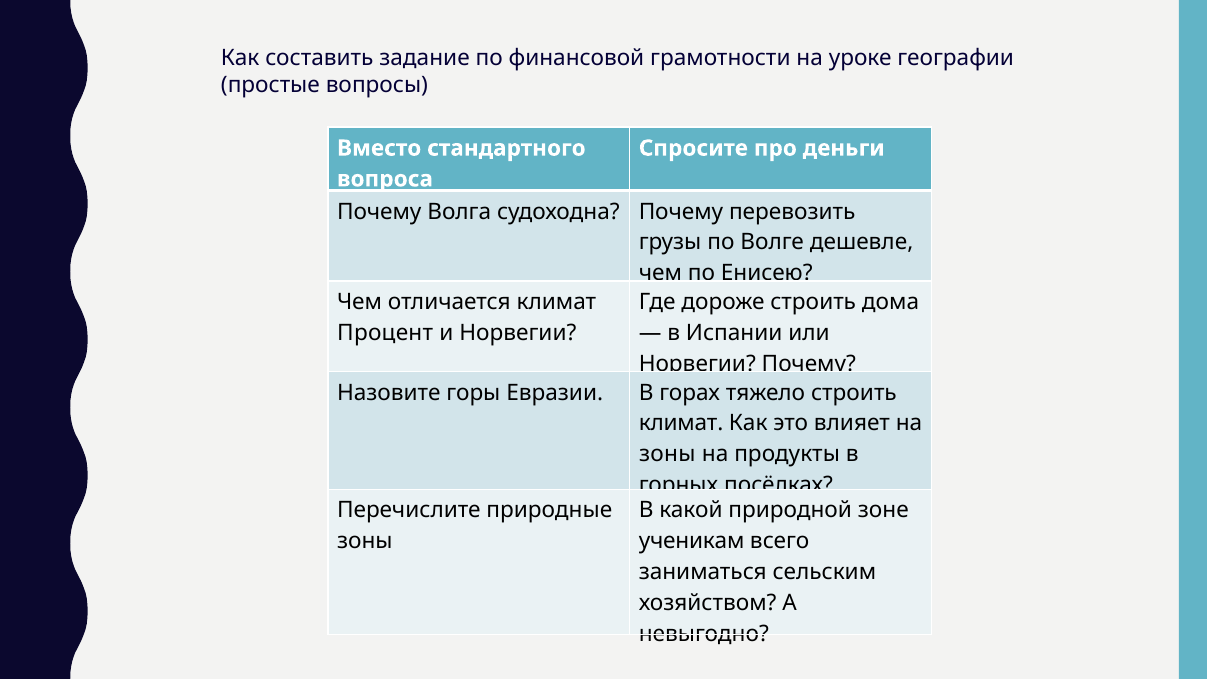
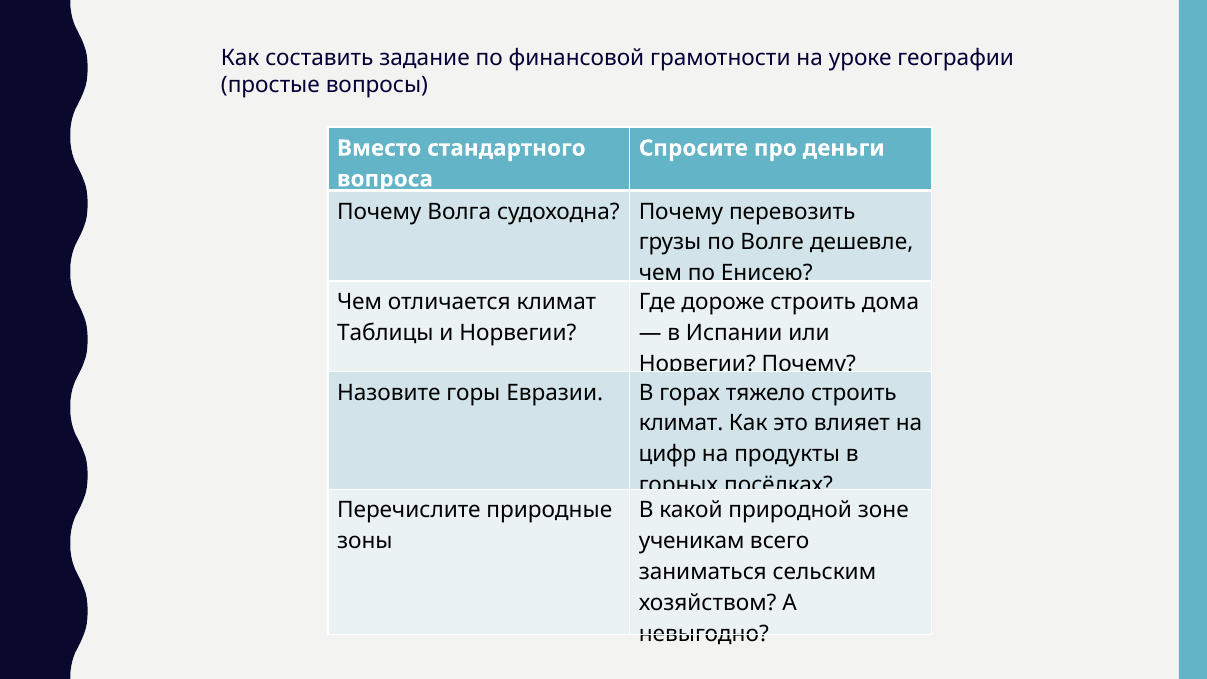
Процент: Процент -> Таблицы
зоны at (667, 454): зоны -> цифр
